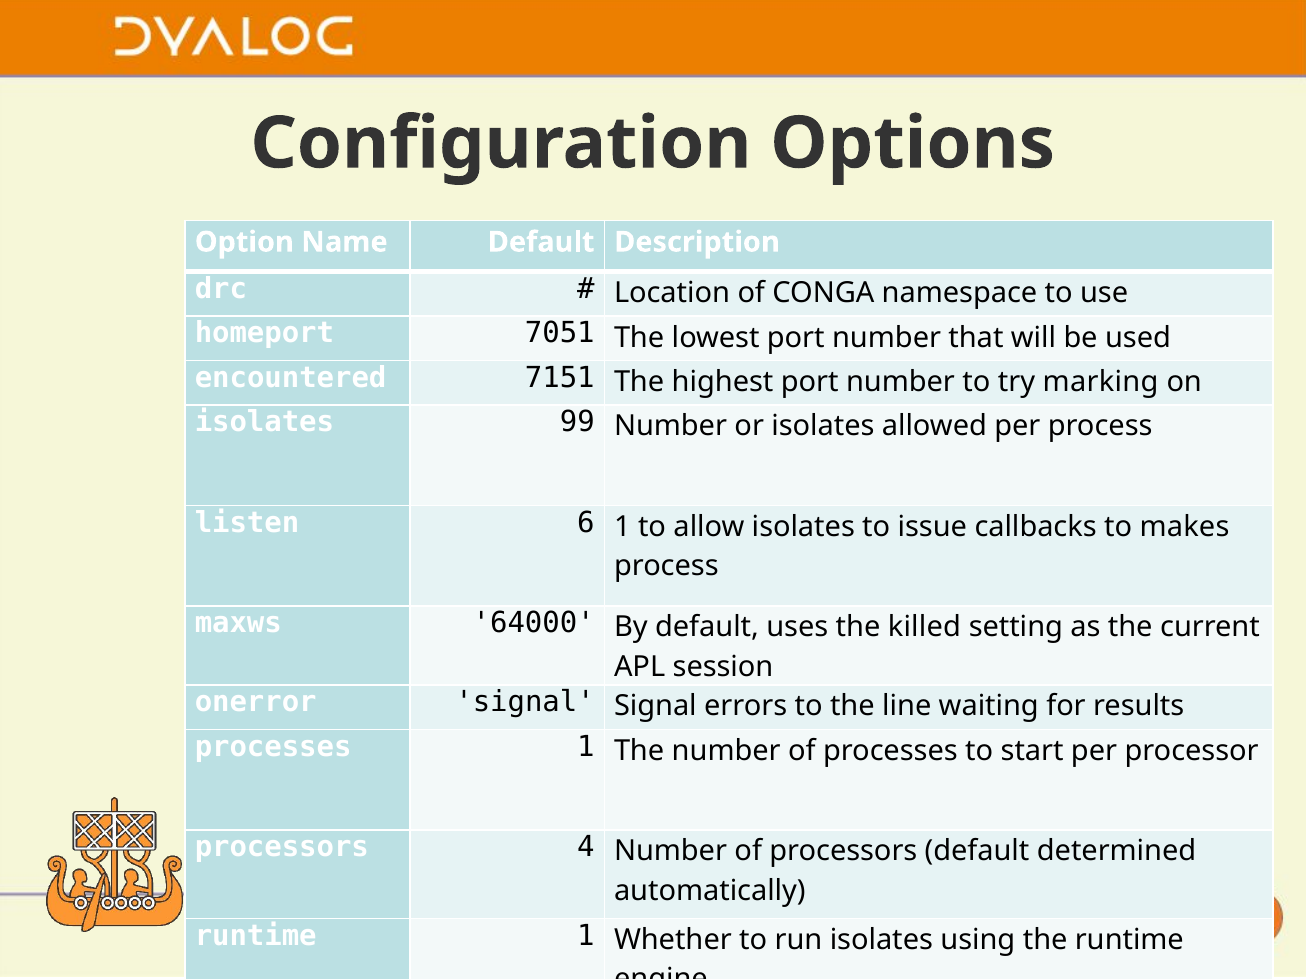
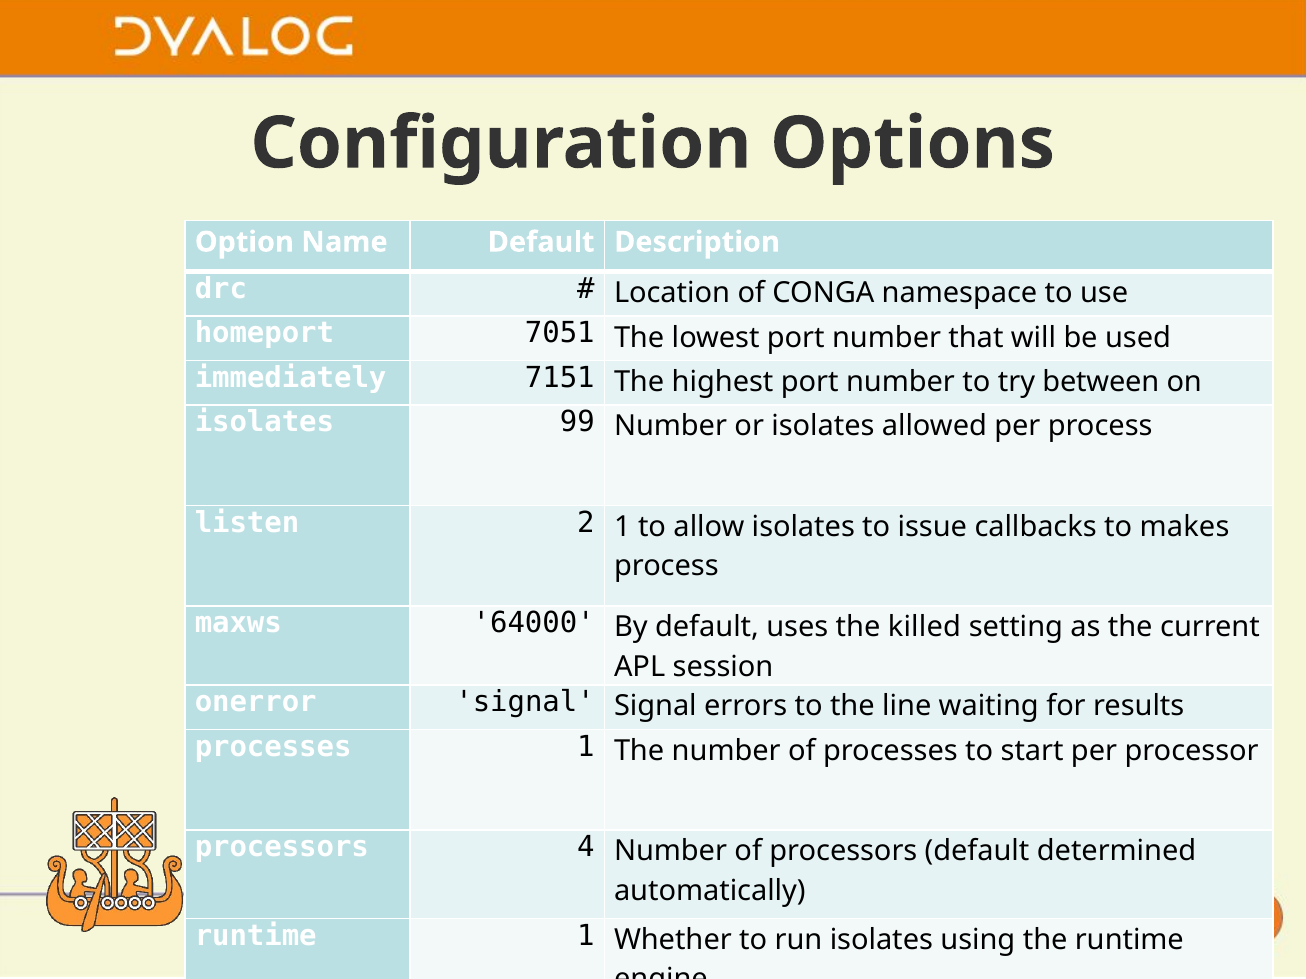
encountered: encountered -> immediately
marking: marking -> between
6: 6 -> 2
